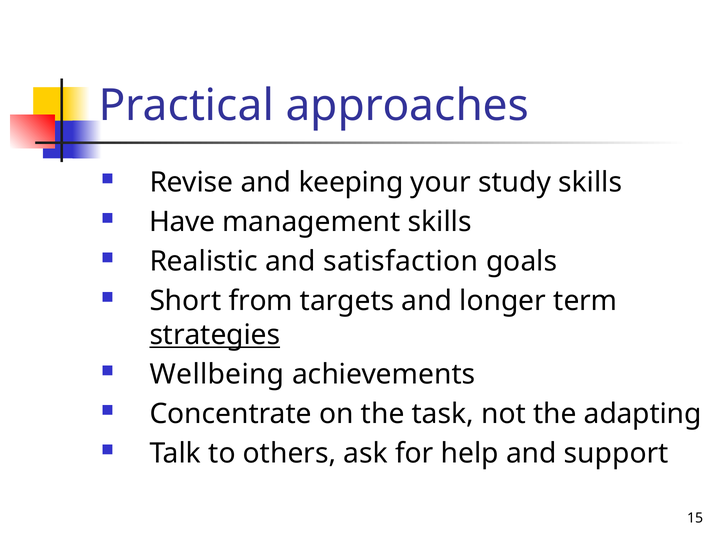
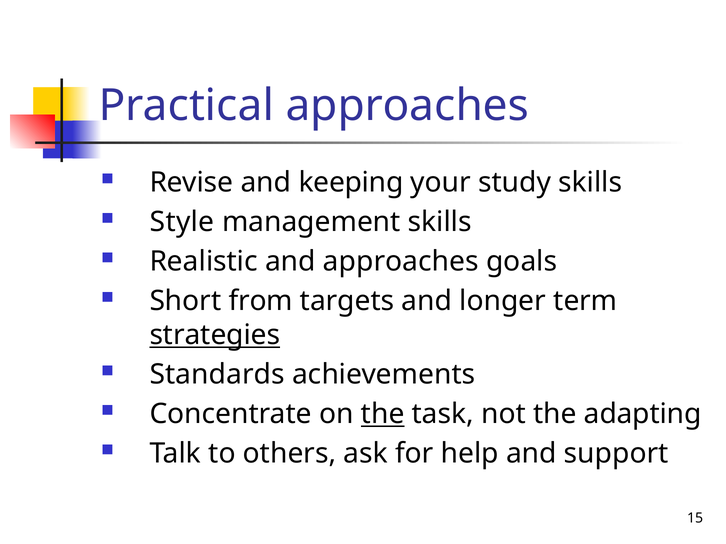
Have: Have -> Style
and satisfaction: satisfaction -> approaches
Wellbeing: Wellbeing -> Standards
the at (383, 414) underline: none -> present
